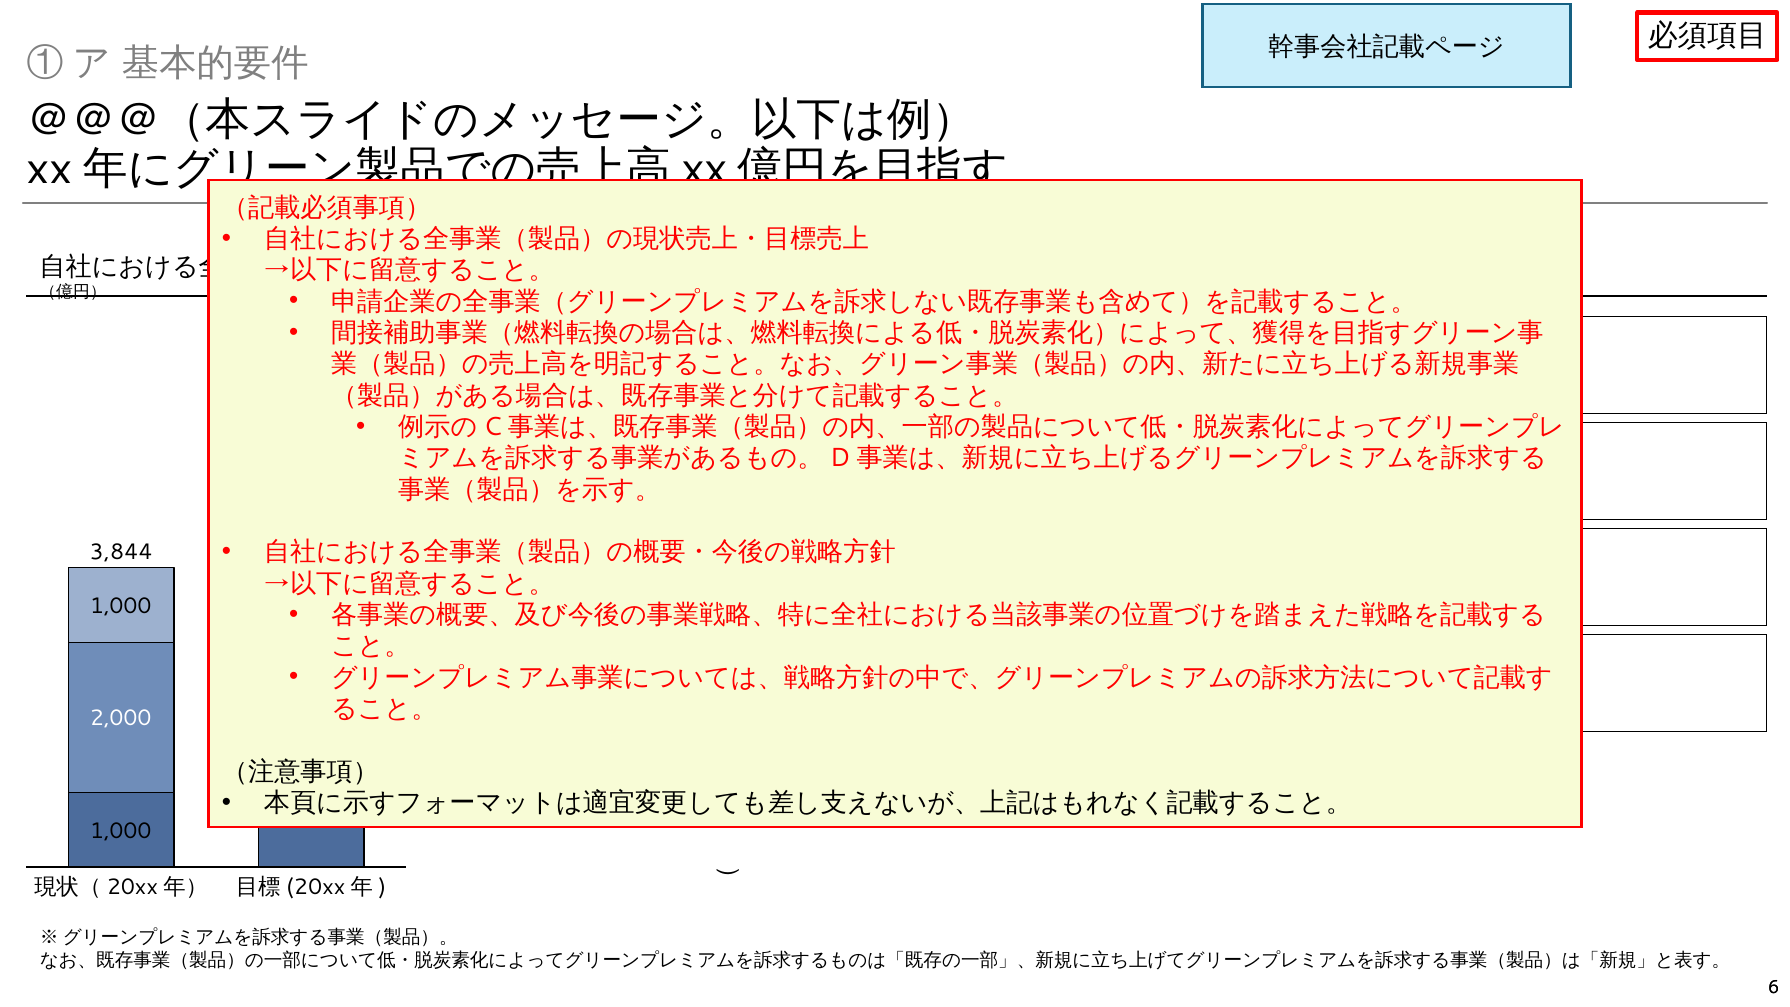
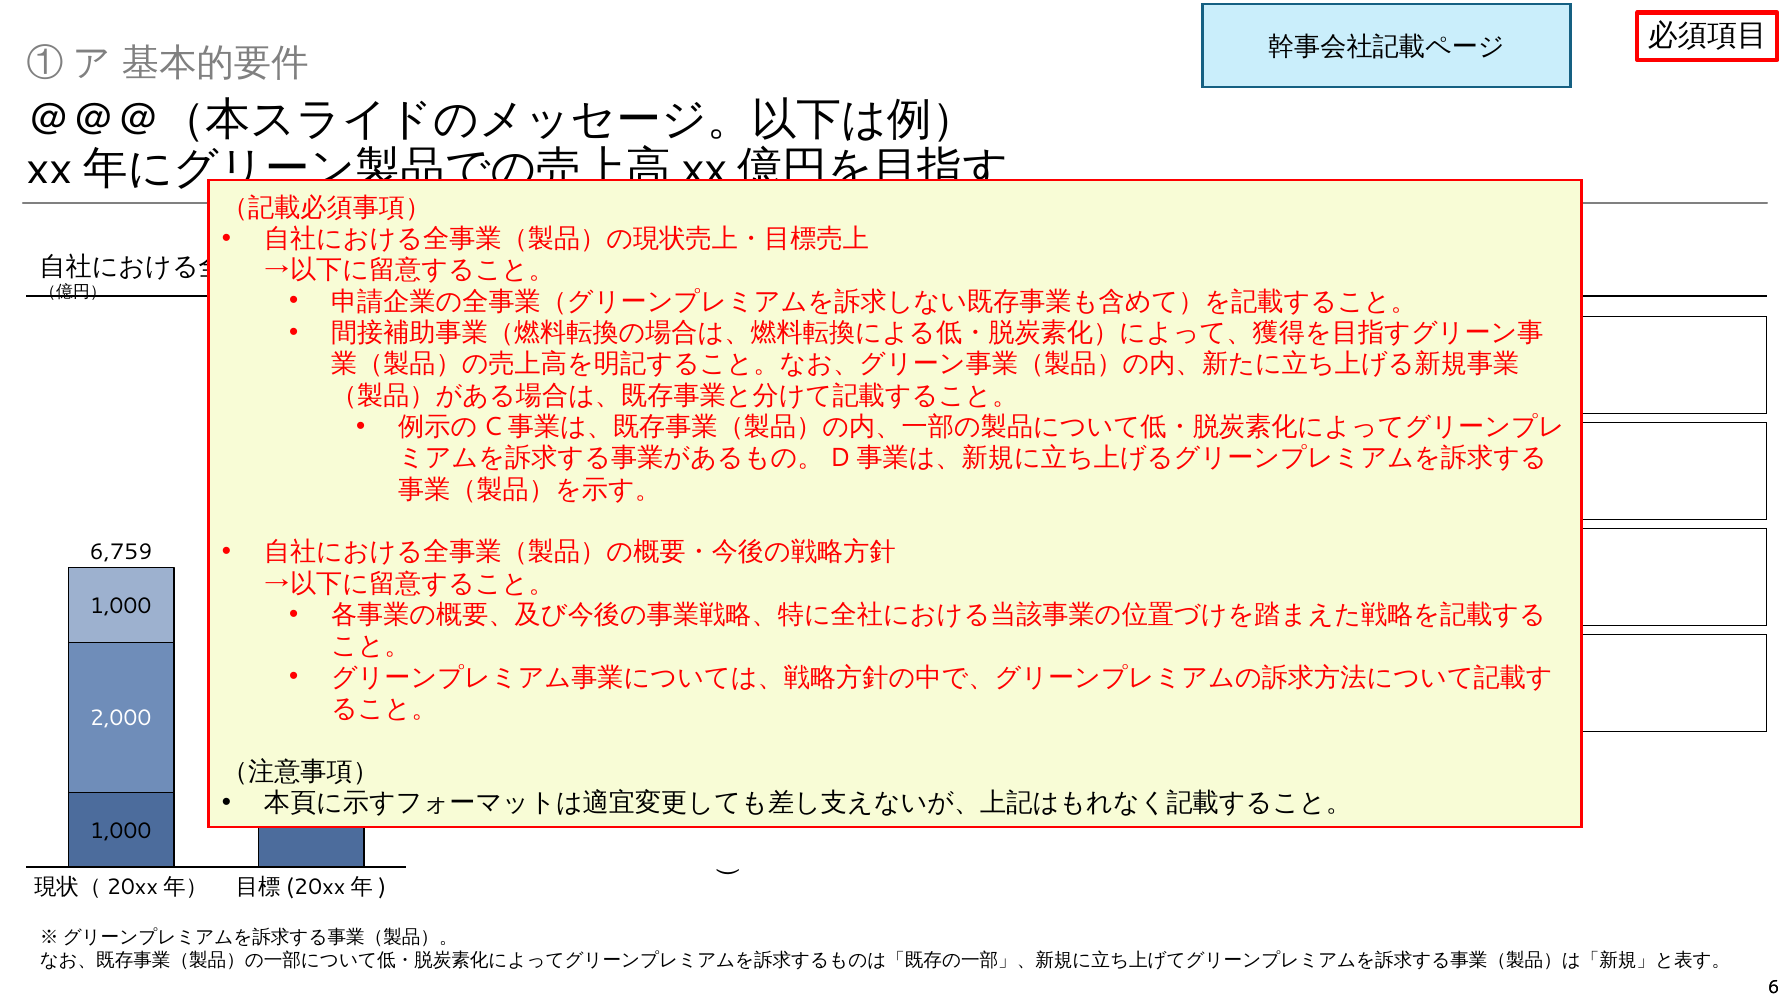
3,844: 3,844 -> 6,759
